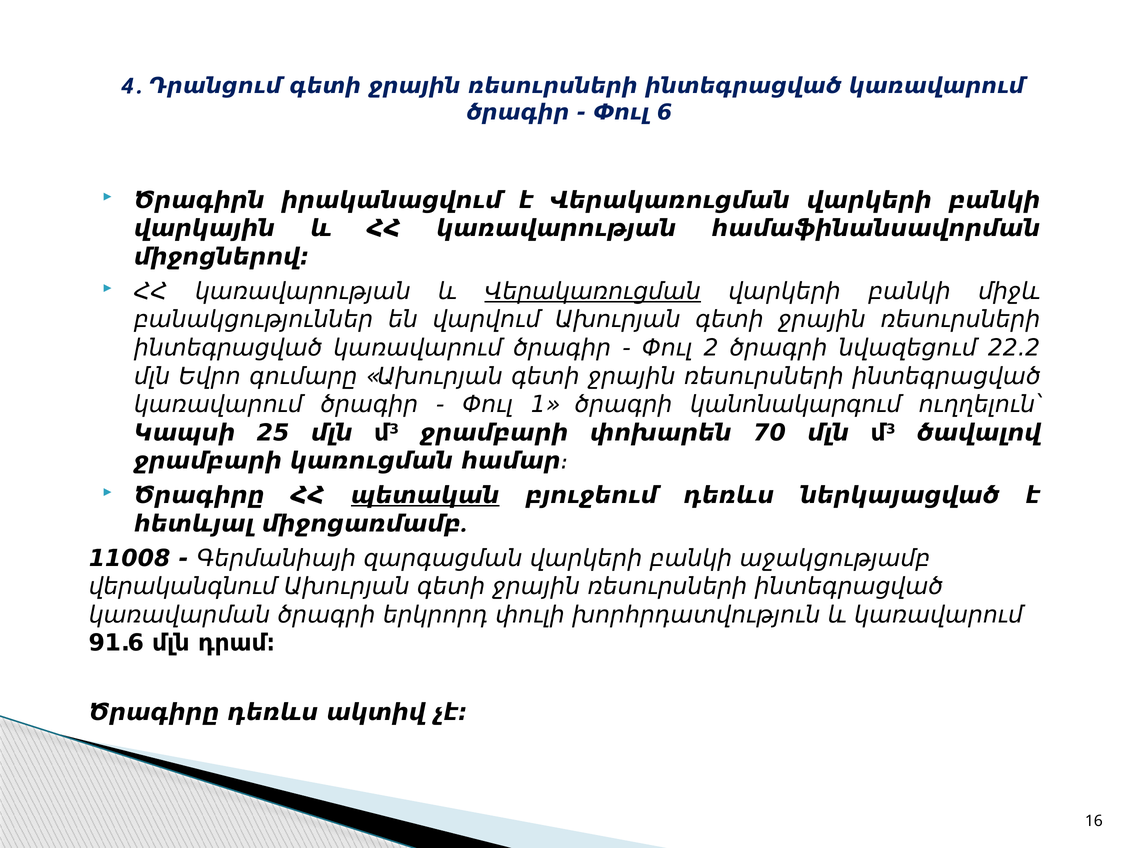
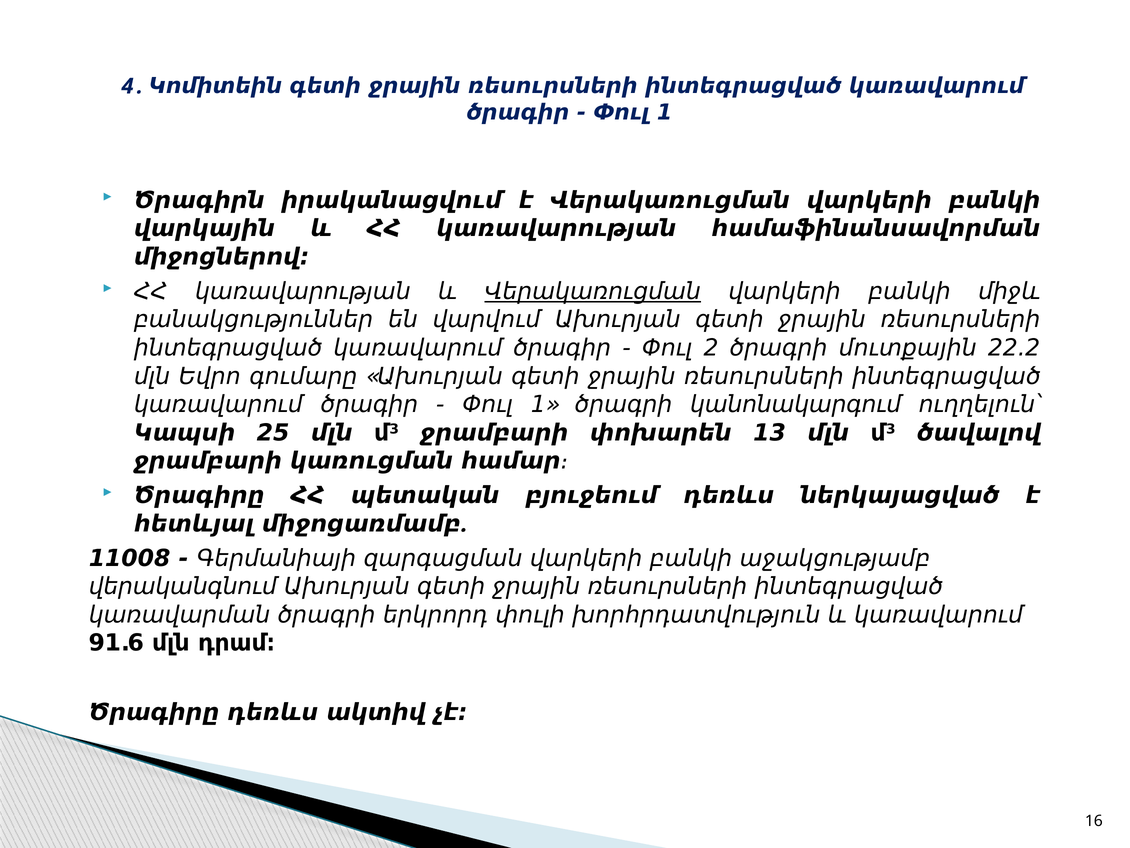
Դրանցում: Դրանցում -> Կոմիտեին
6 at (665, 113): 6 -> 1
նվազեցում: նվազեցում -> մուտքային
70: 70 -> 13
պետական underline: present -> none
